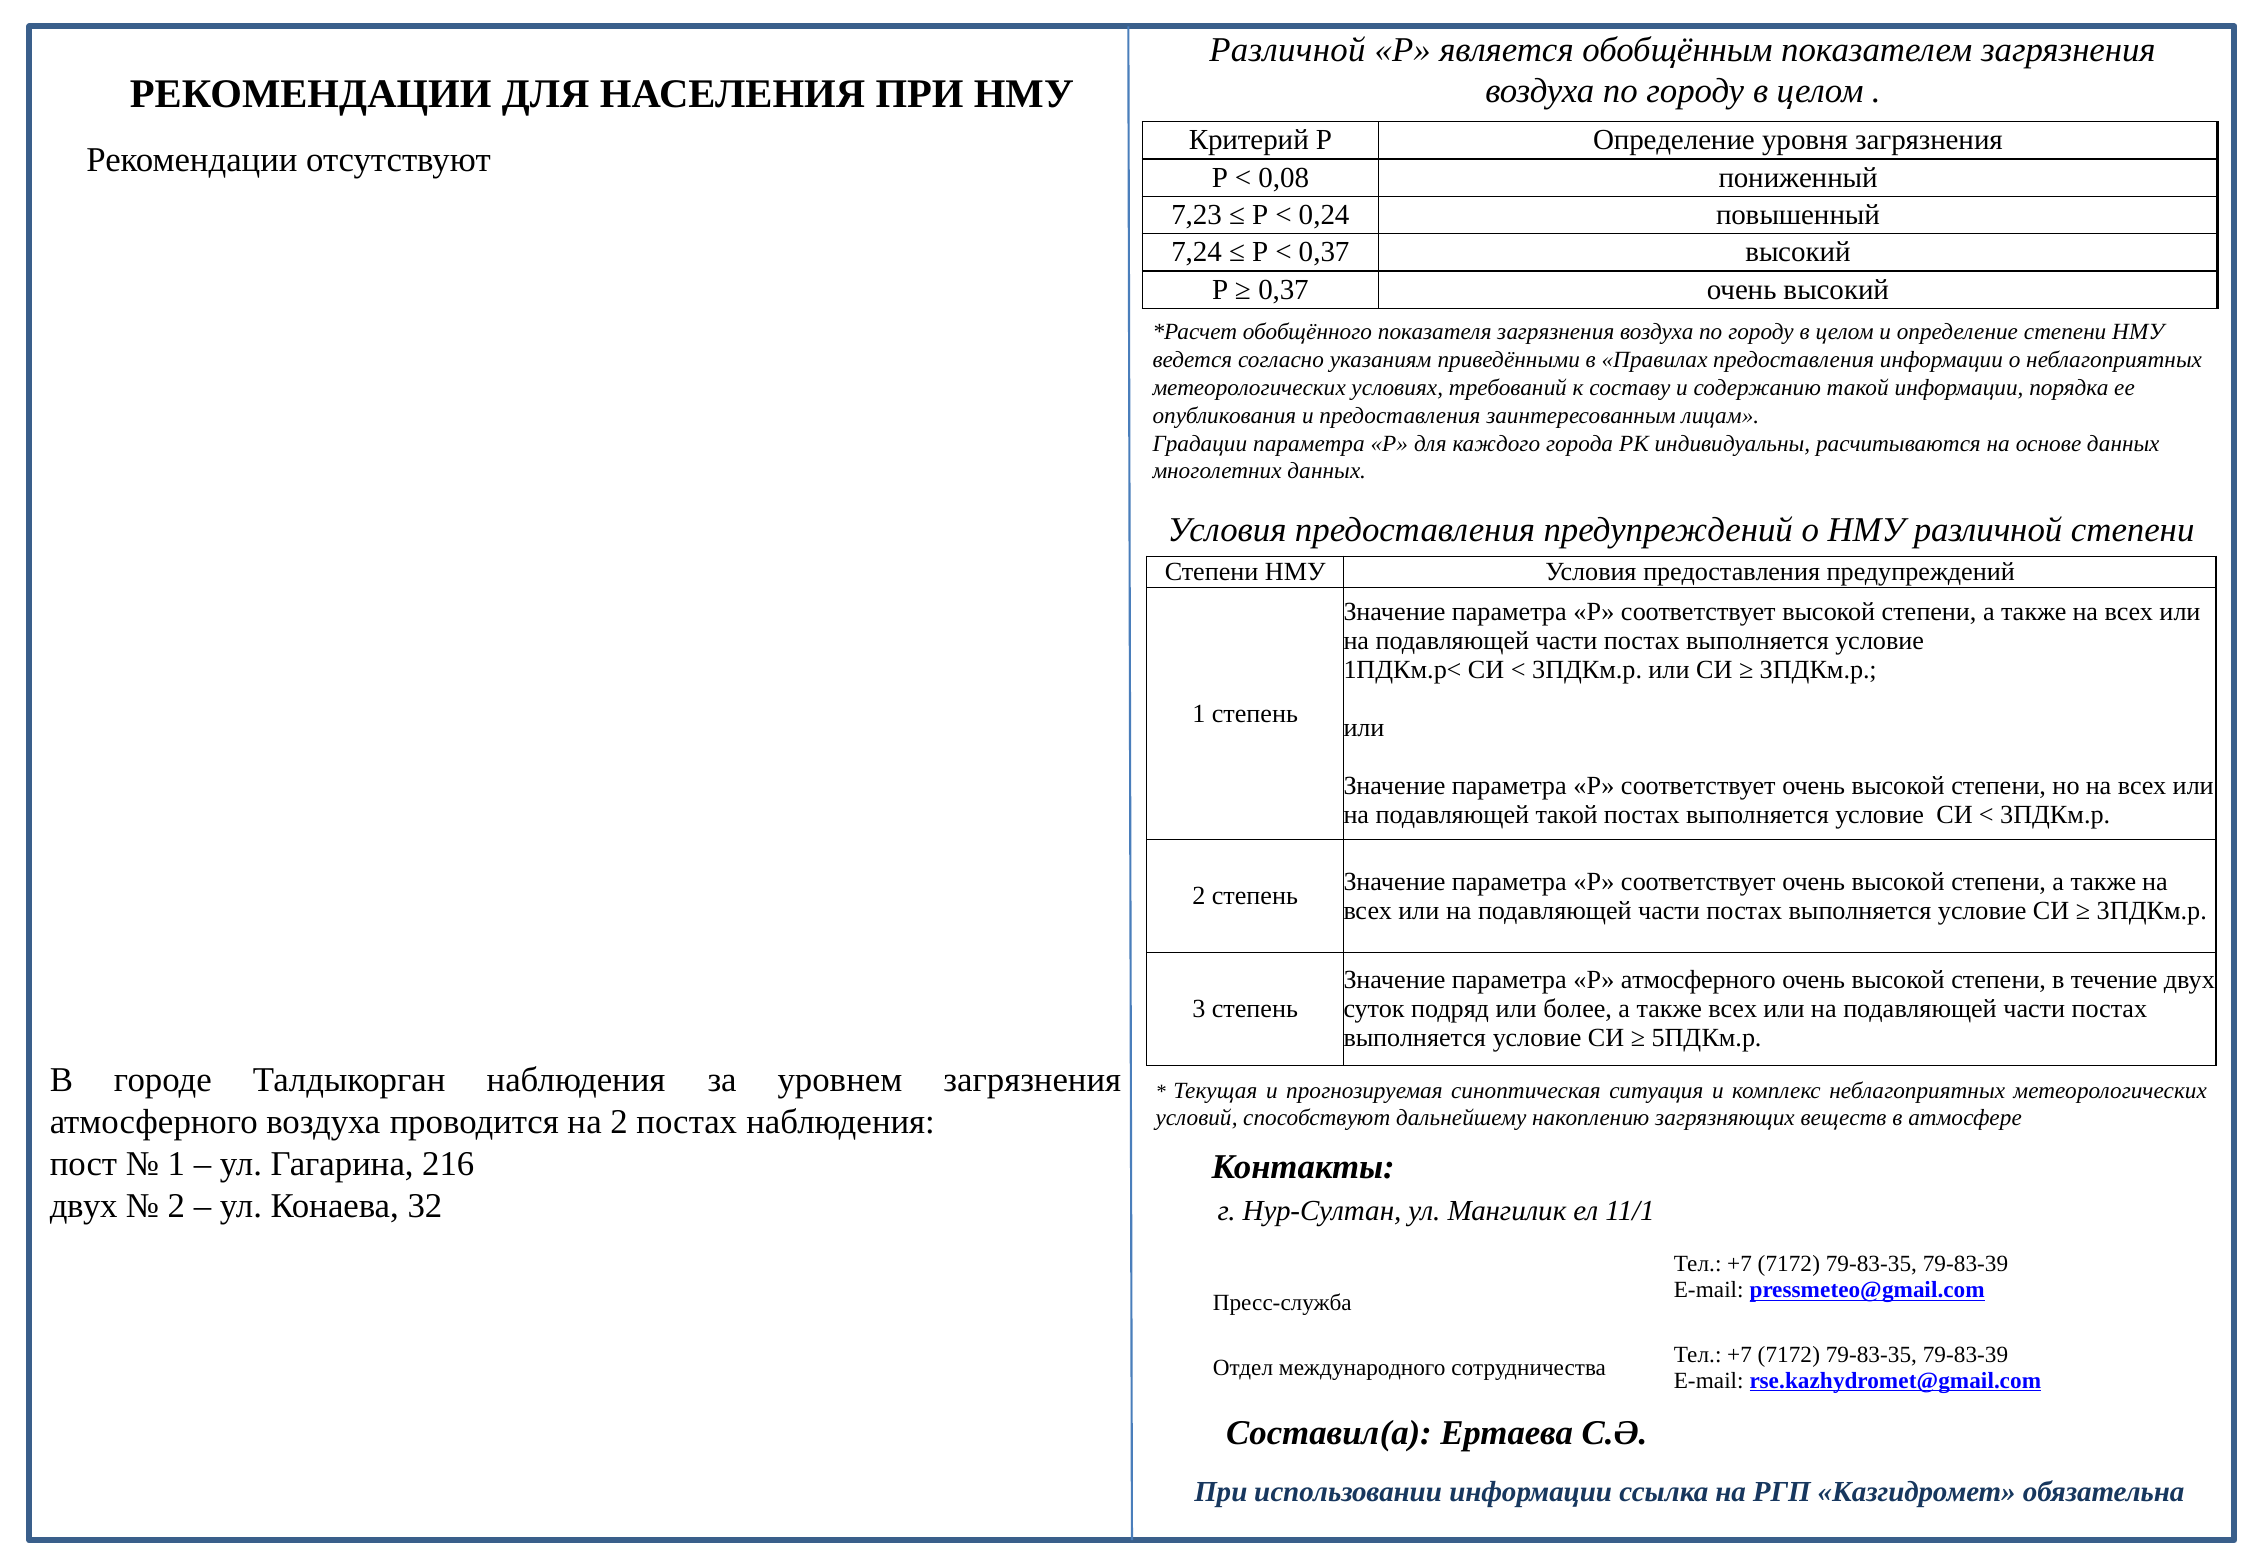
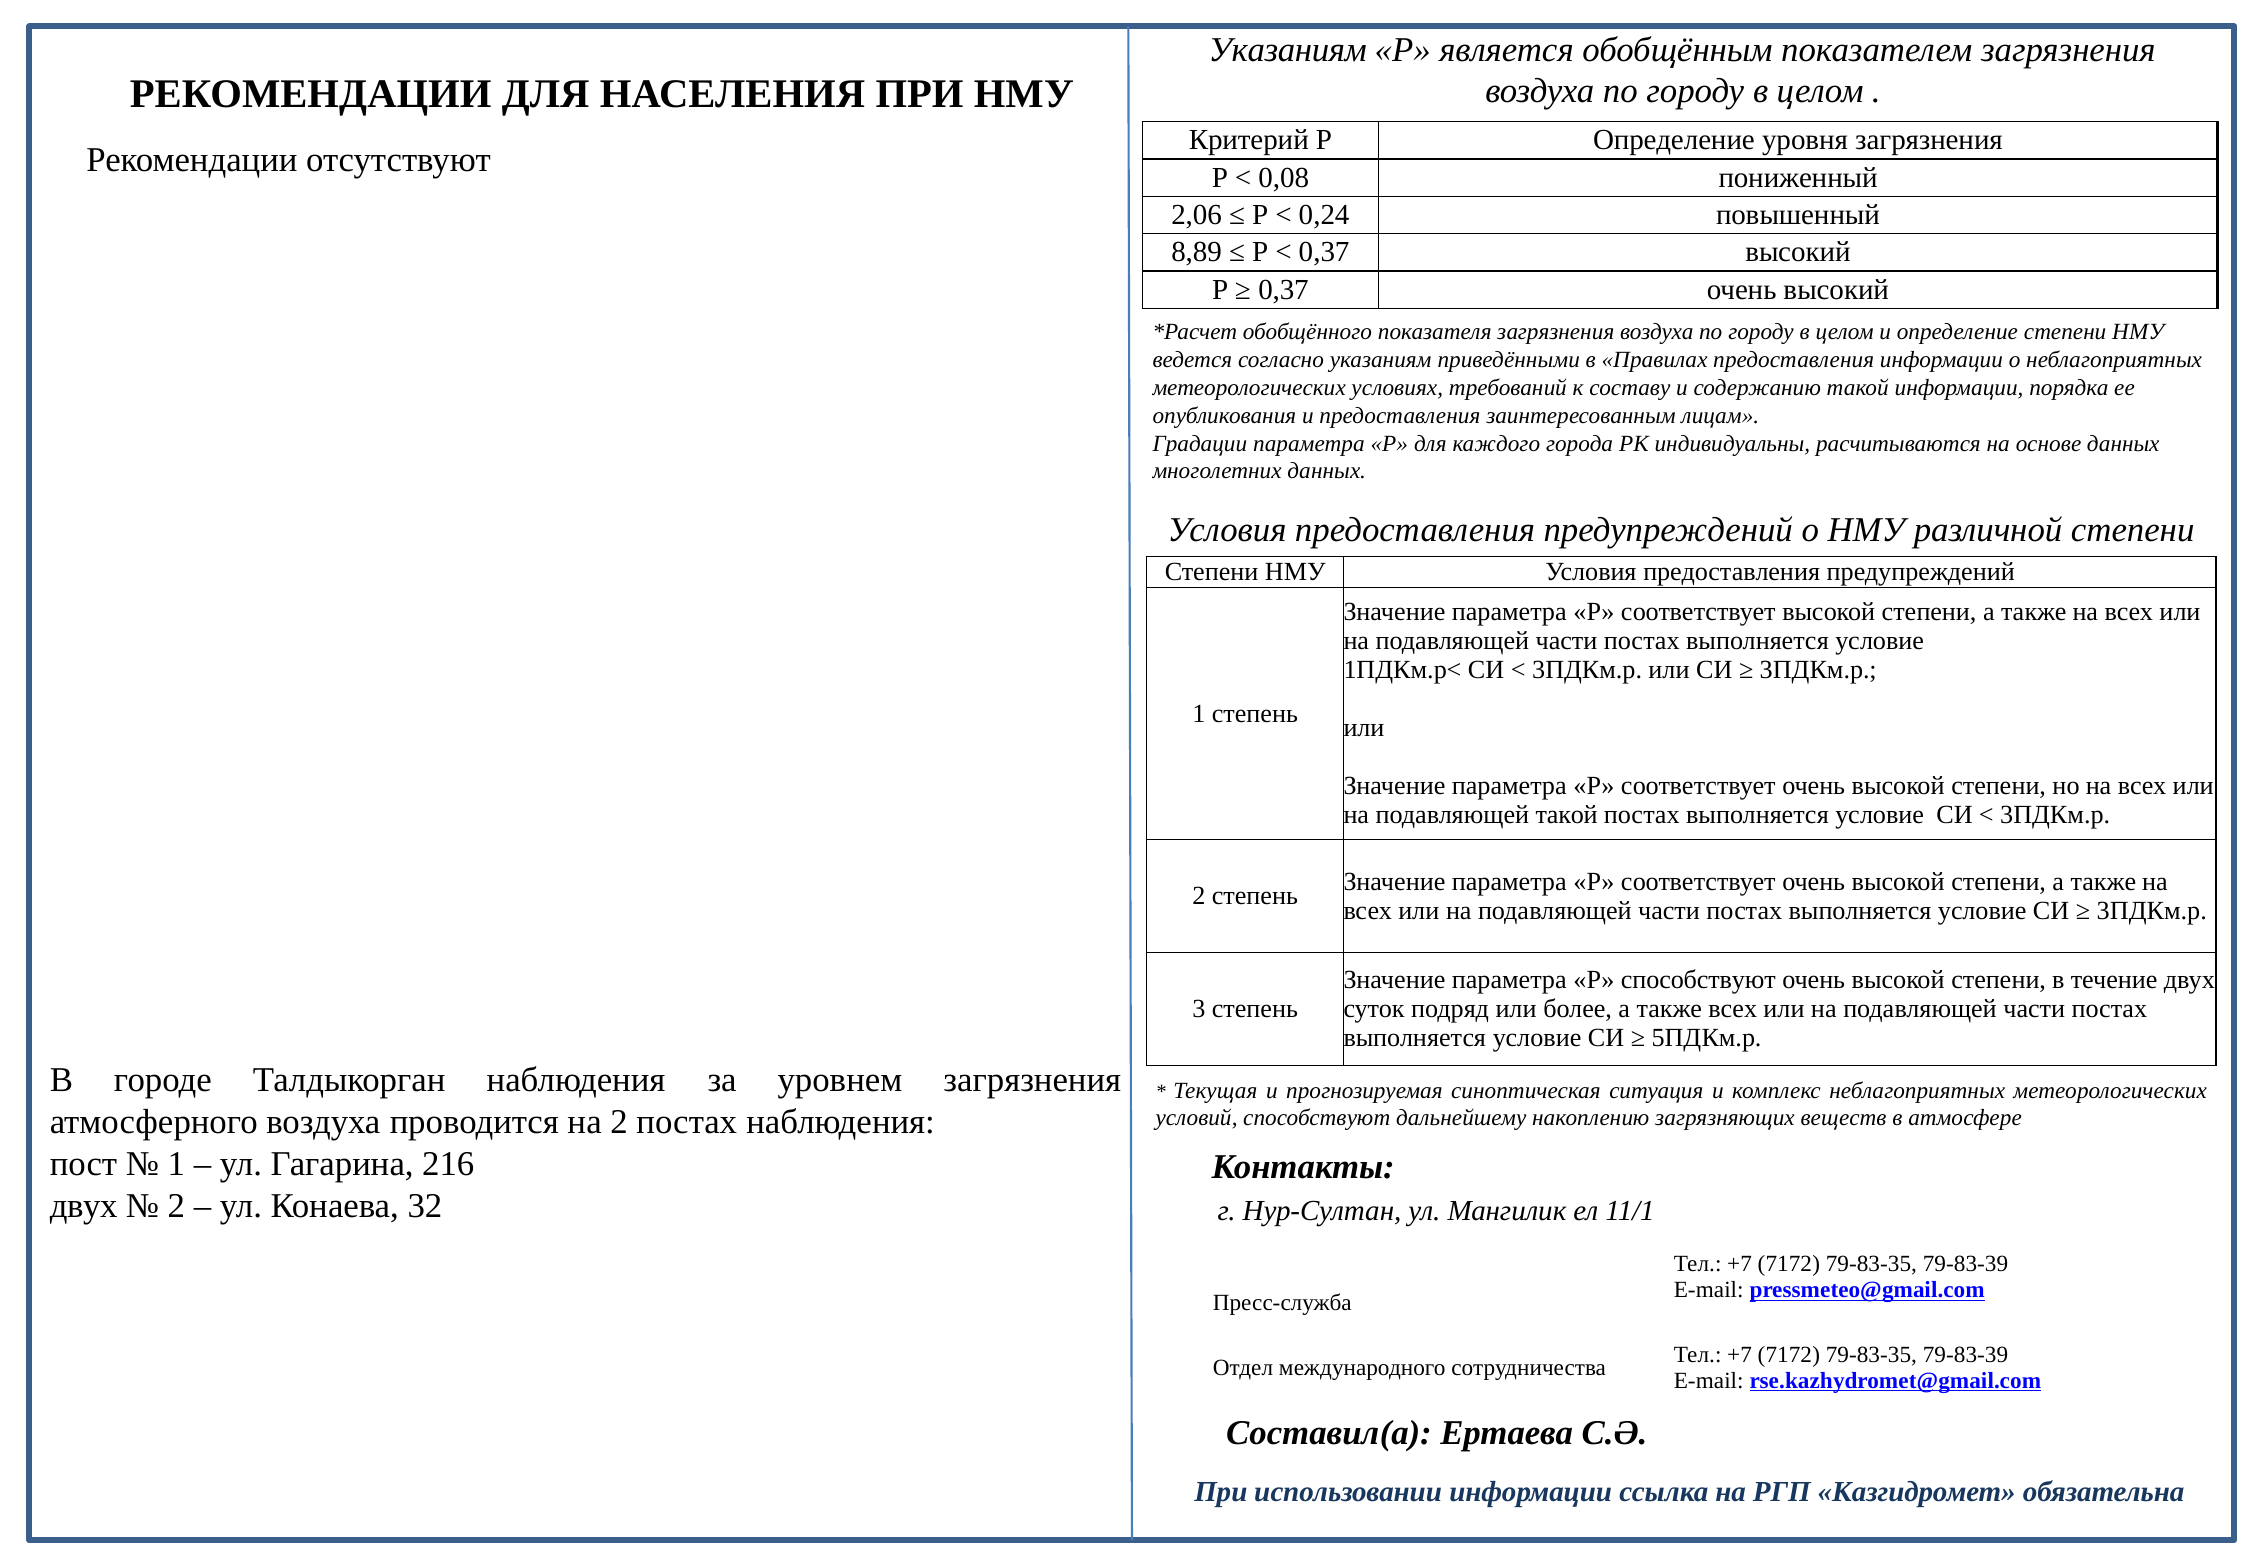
Различной at (1287, 50): Различной -> Указаниям
7,23: 7,23 -> 2,06
7,24: 7,24 -> 8,89
Р атмосферного: атмосферного -> способствуют
